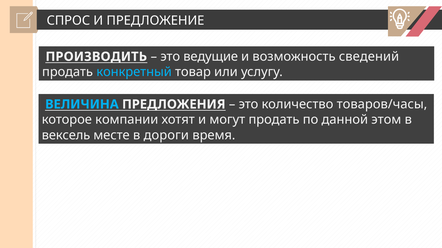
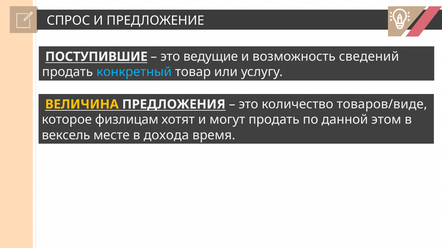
ПРОИЗВОДИТЬ: ПРОИЗВОДИТЬ -> ПОСТУПИВШИЕ
ВЕЛИЧИНА colour: light blue -> yellow
товаров/часы: товаров/часы -> товаров/виде
компании: компании -> физлицам
дороги: дороги -> дохода
